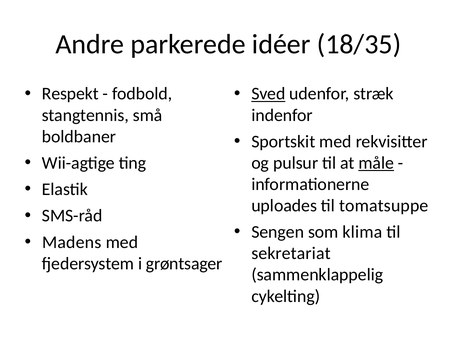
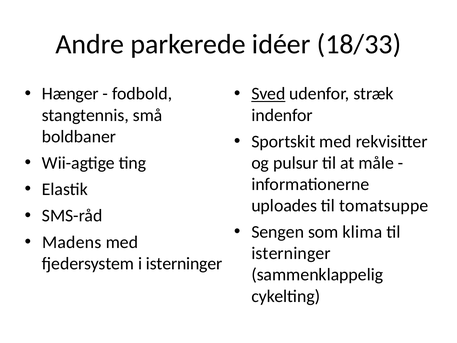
18/35: 18/35 -> 18/33
Respekt: Respekt -> Hænger
måle underline: present -> none
sekretariat at (291, 253): sekretariat -> isterninger
i grøntsager: grøntsager -> isterninger
